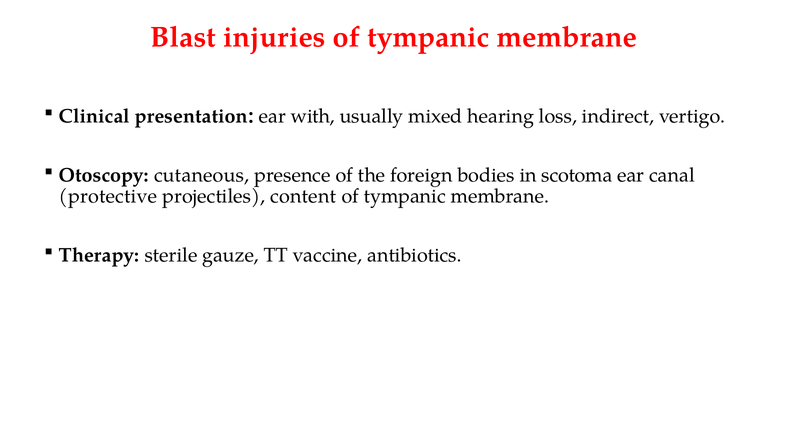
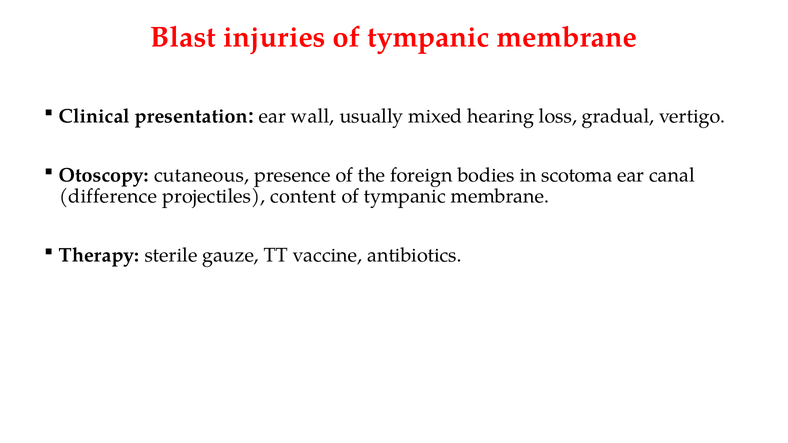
with: with -> wall
indirect: indirect -> gradual
protective: protective -> difference
